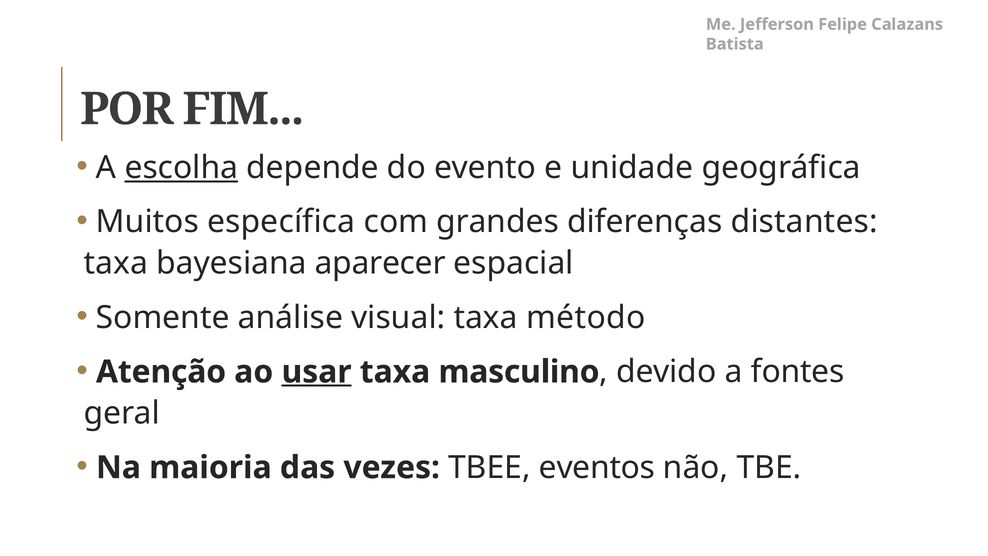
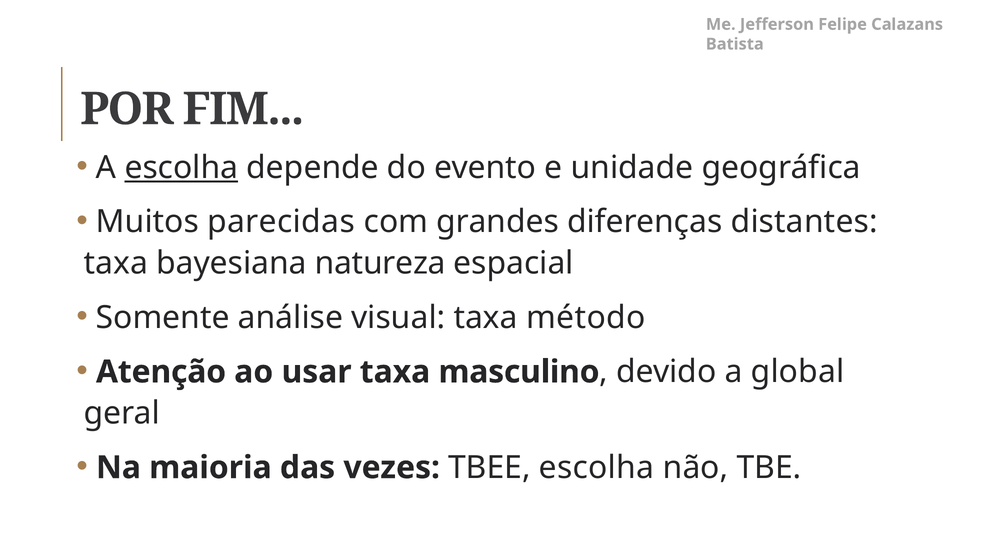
específica: específica -> parecidas
aparecer: aparecer -> natureza
usar underline: present -> none
fontes: fontes -> global
TBEE eventos: eventos -> escolha
